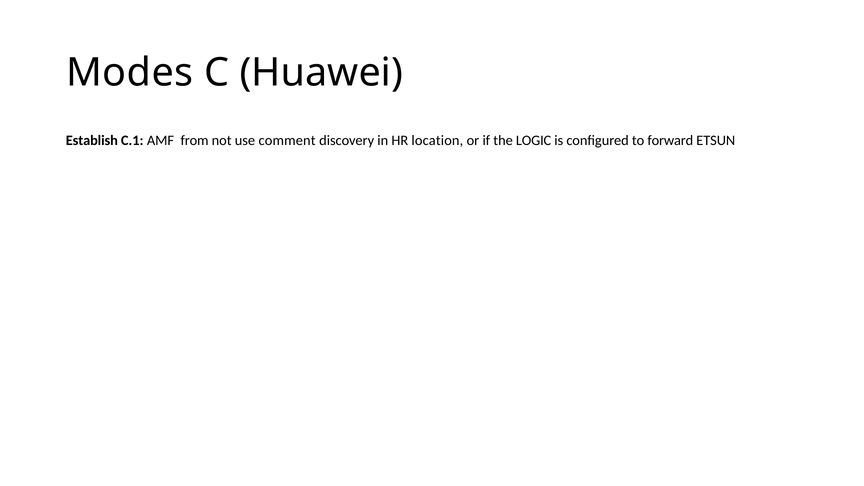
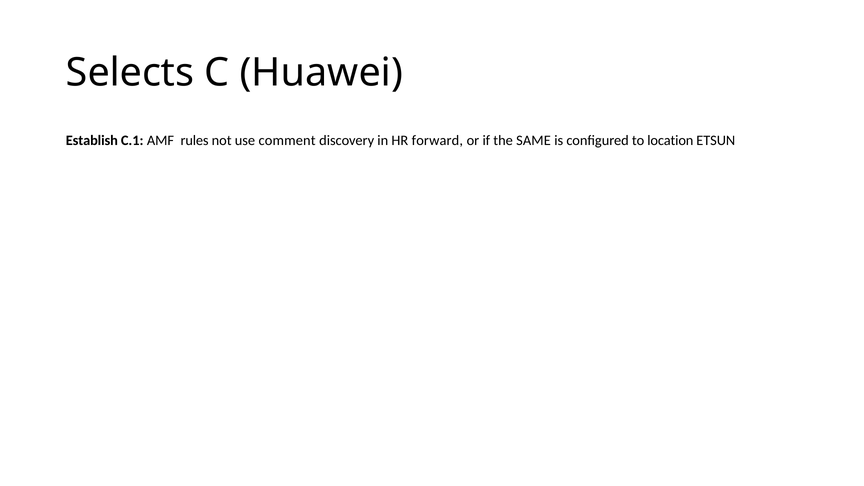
Modes: Modes -> Selects
from: from -> rules
location: location -> forward
LOGIC: LOGIC -> SAME
forward: forward -> location
